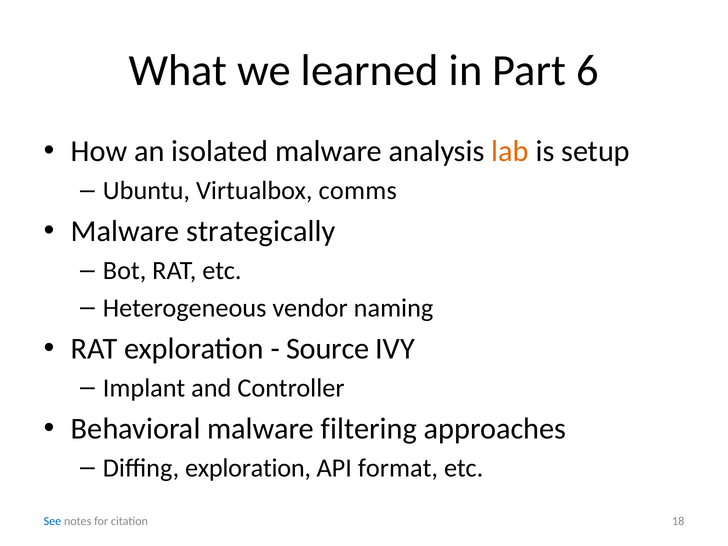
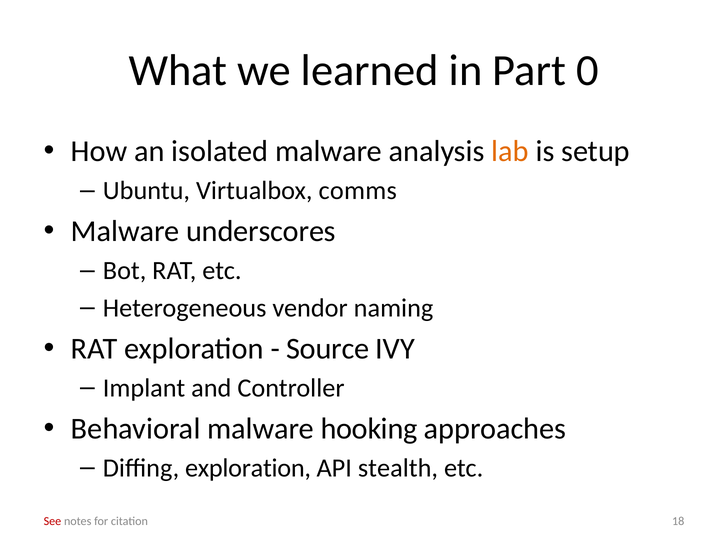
6: 6 -> 0
strategically: strategically -> underscores
filtering: filtering -> hooking
format: format -> stealth
See colour: blue -> red
